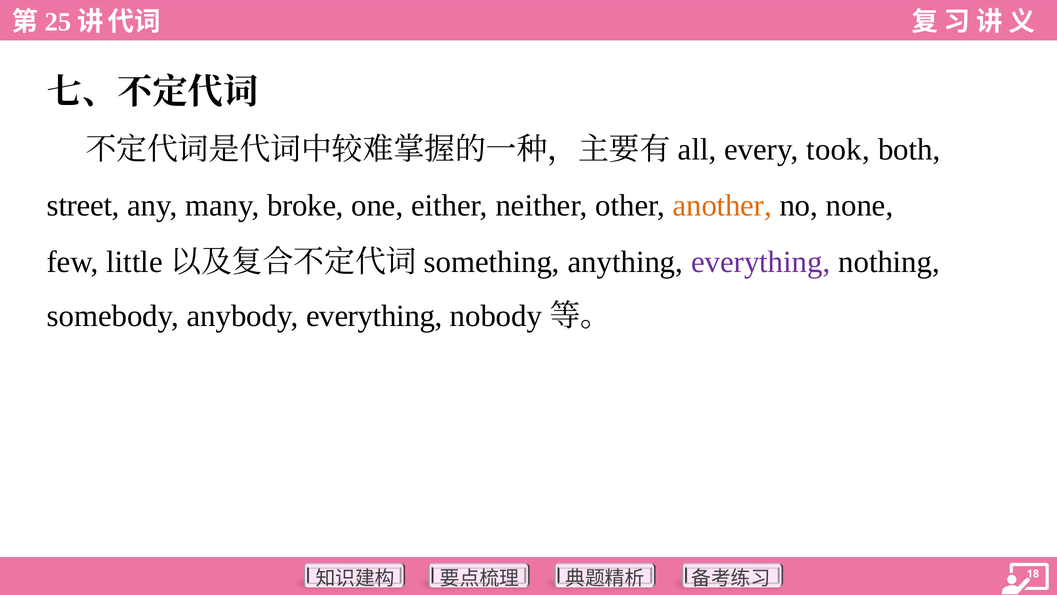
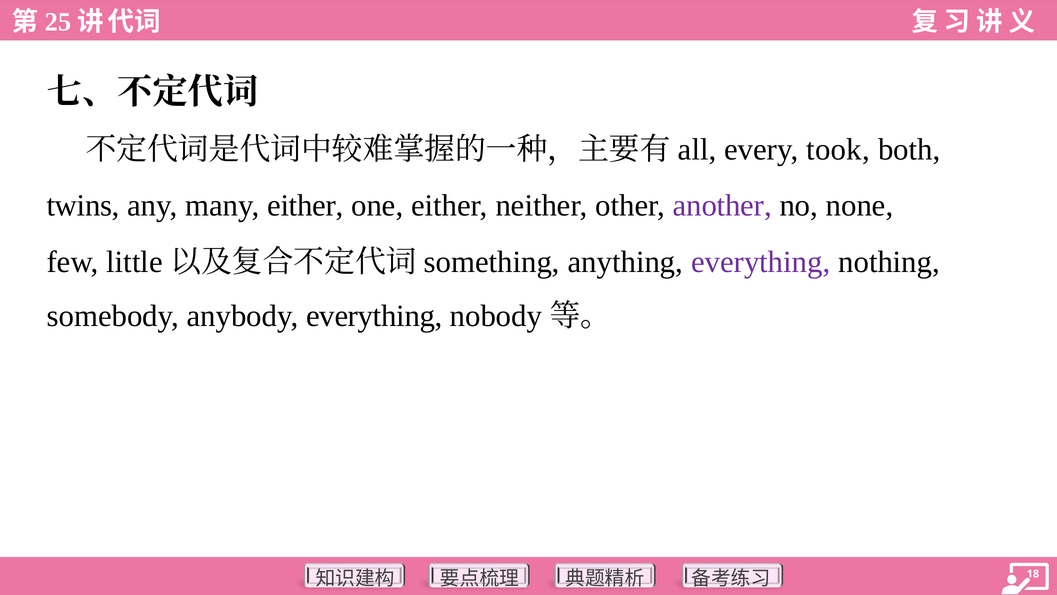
street: street -> twins
many broke: broke -> either
another colour: orange -> purple
